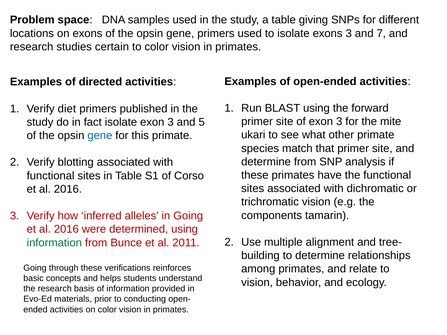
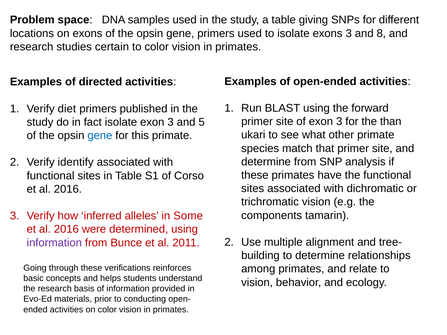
7: 7 -> 8
mite: mite -> than
blotting: blotting -> identify
in Going: Going -> Some
information at (54, 243) colour: green -> purple
